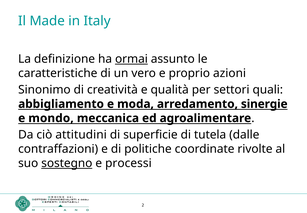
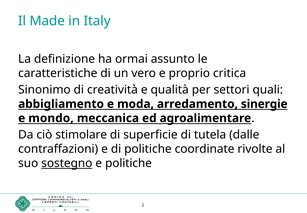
ormai underline: present -> none
azioni: azioni -> critica
attitudini: attitudini -> stimolare
e processi: processi -> politiche
